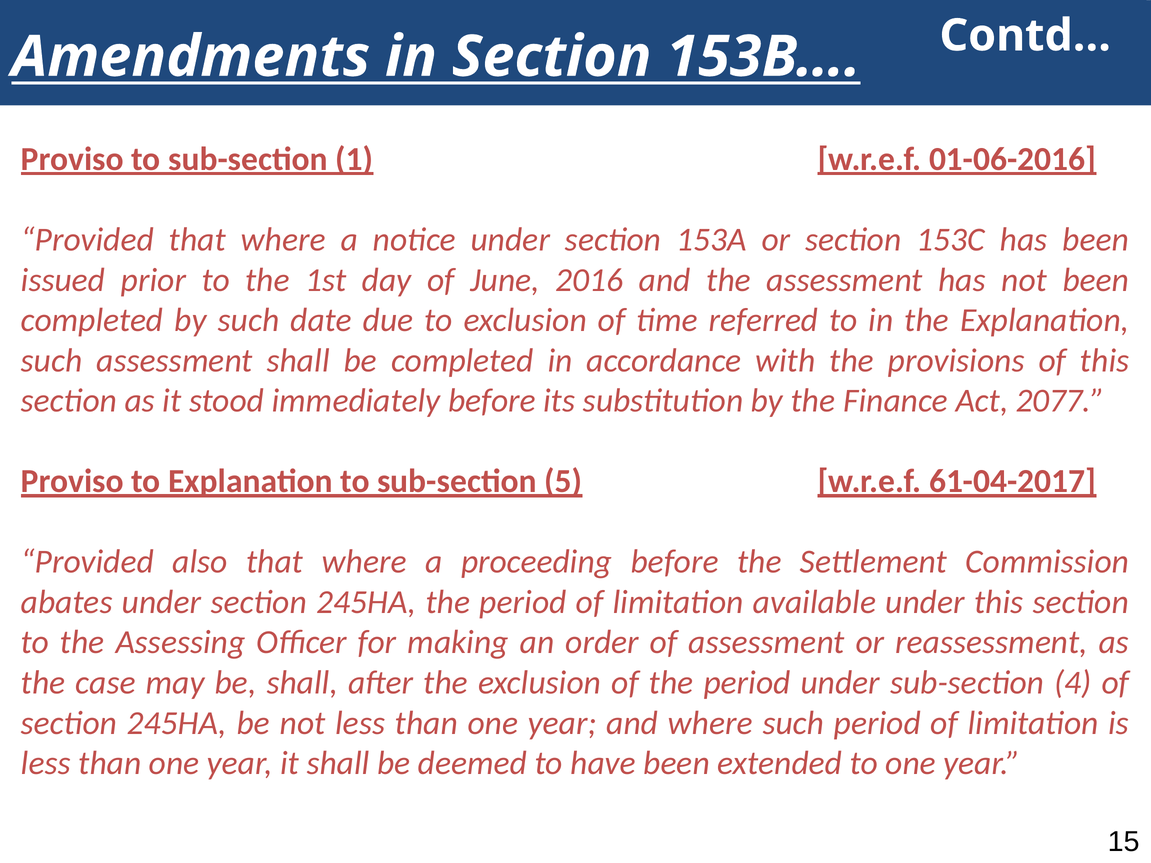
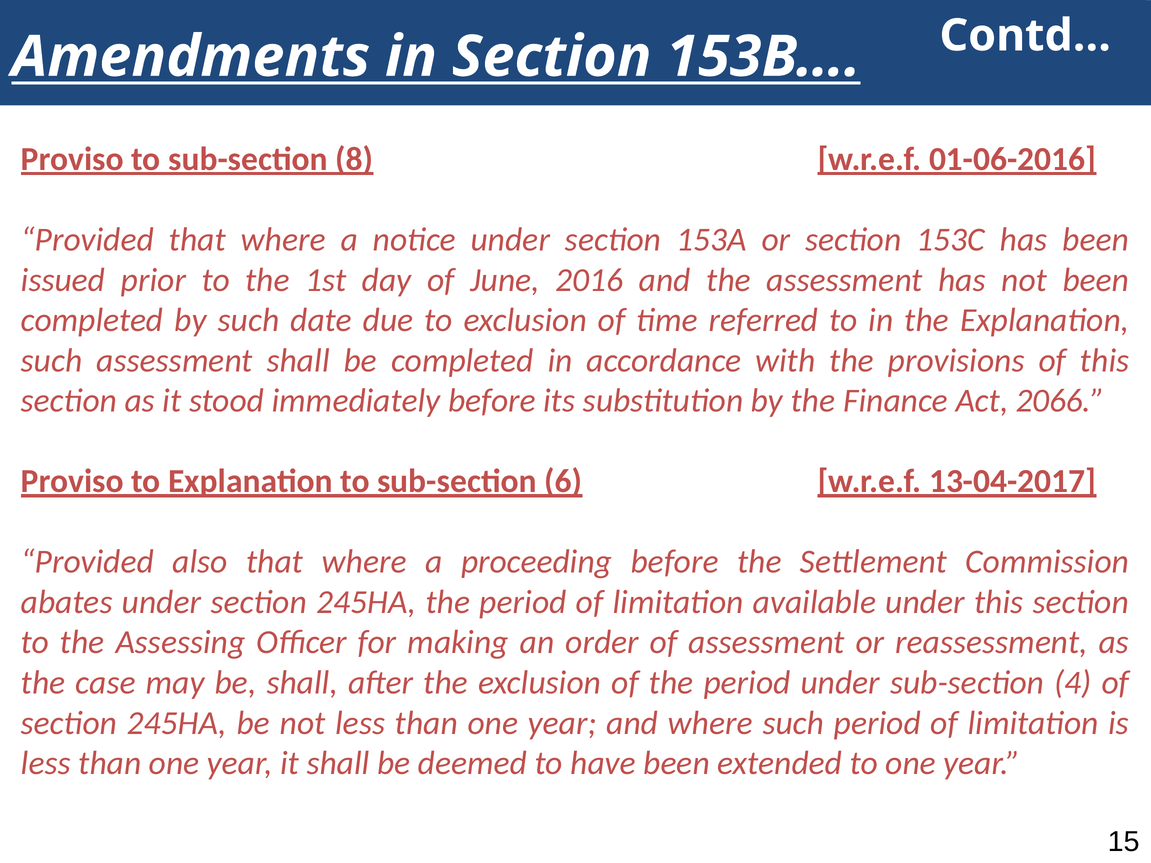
1: 1 -> 8
2077: 2077 -> 2066
5: 5 -> 6
61-04-2017: 61-04-2017 -> 13-04-2017
